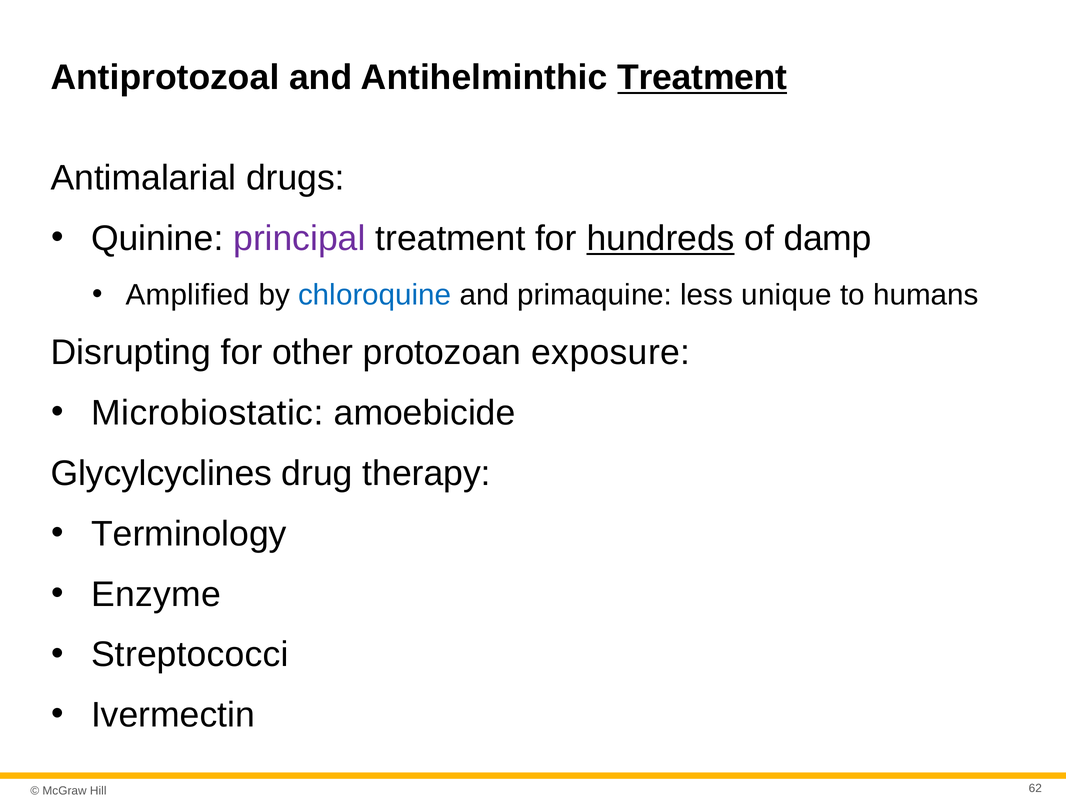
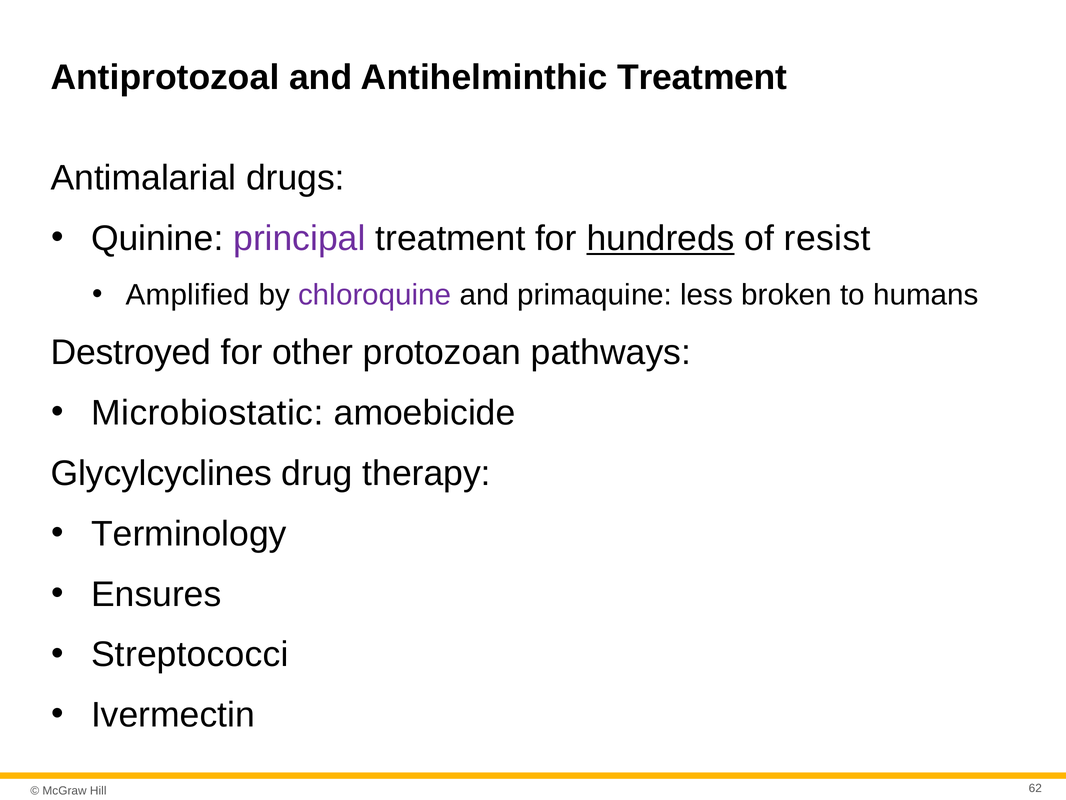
Treatment at (702, 78) underline: present -> none
damp: damp -> resist
chloroquine colour: blue -> purple
unique: unique -> broken
Disrupting: Disrupting -> Destroyed
exposure: exposure -> pathways
Enzyme: Enzyme -> Ensures
